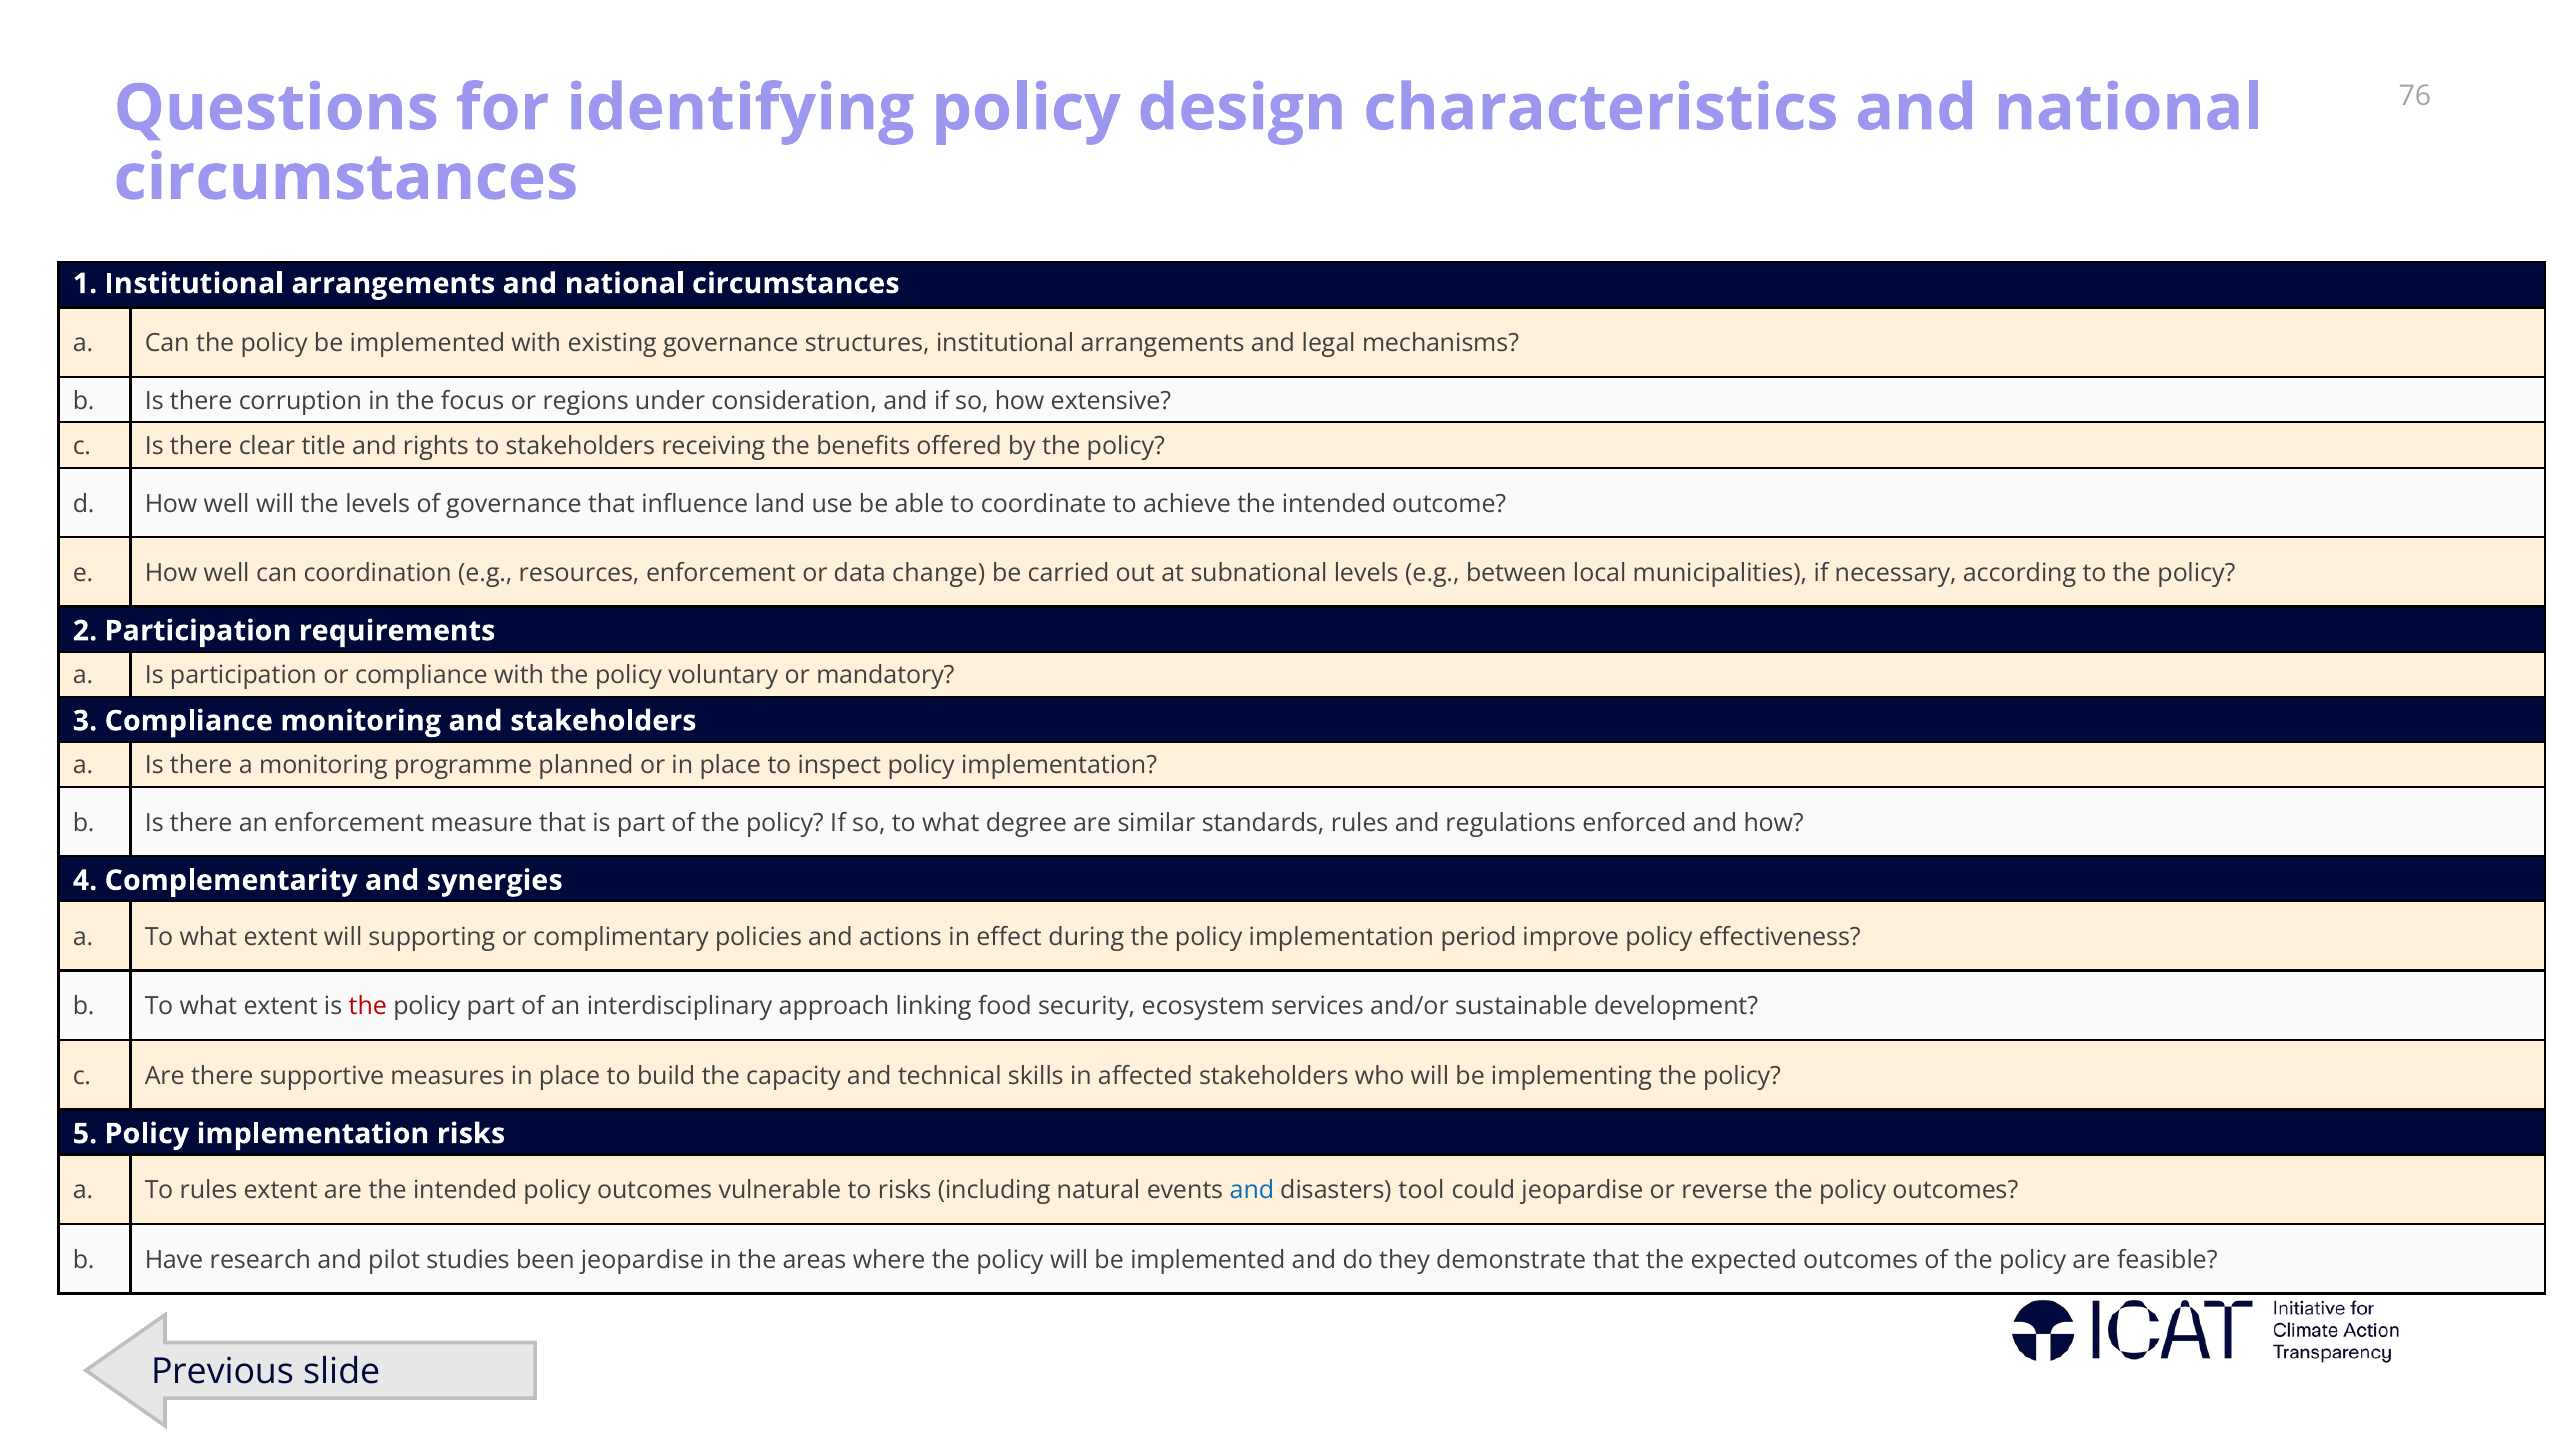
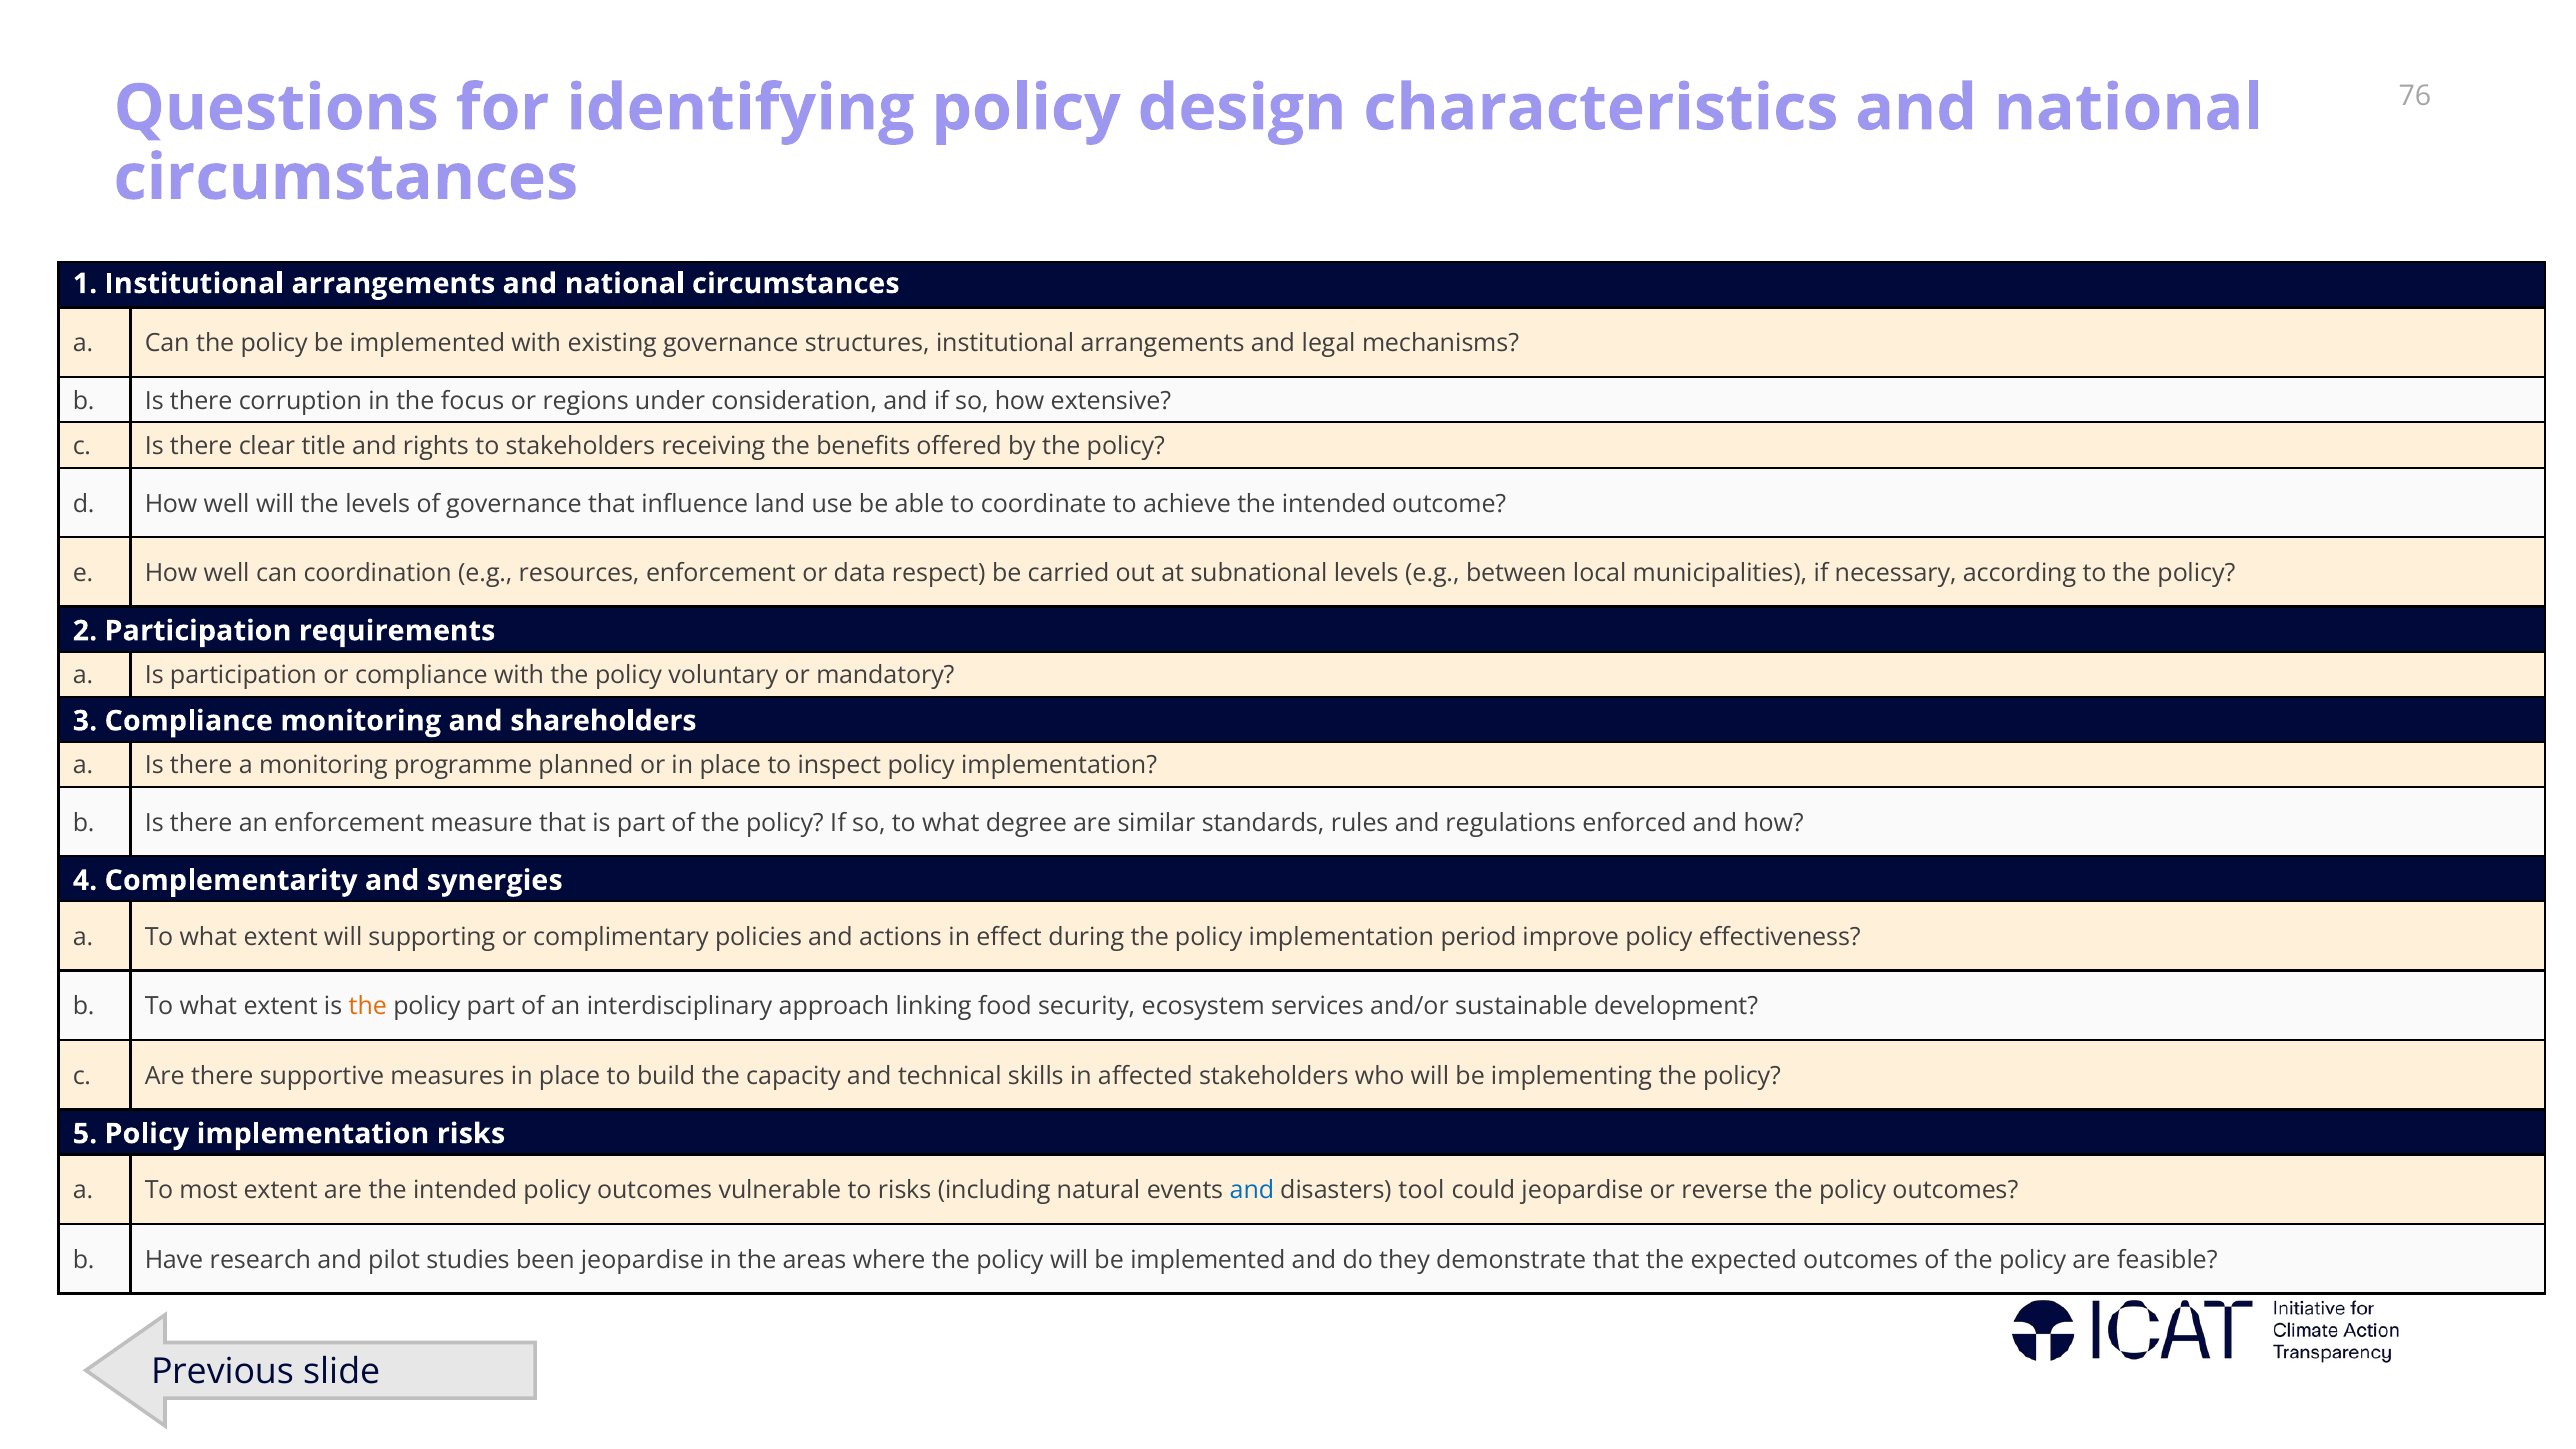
change: change -> respect
and stakeholders: stakeholders -> shareholders
the at (368, 1007) colour: red -> orange
To rules: rules -> most
